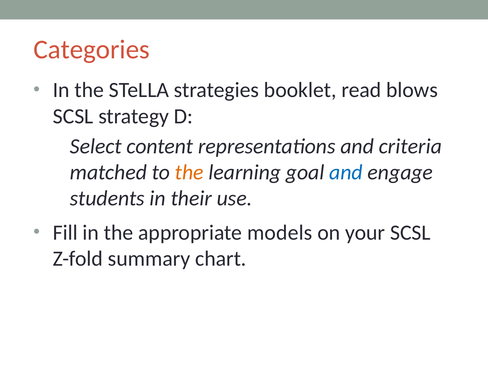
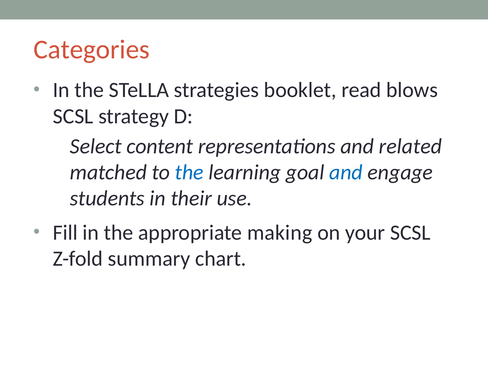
criteria: criteria -> related
the at (189, 172) colour: orange -> blue
models: models -> making
